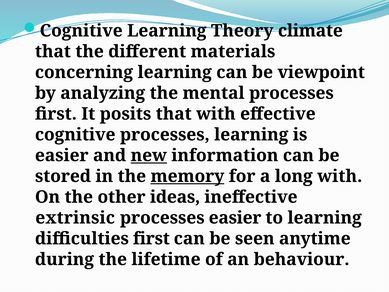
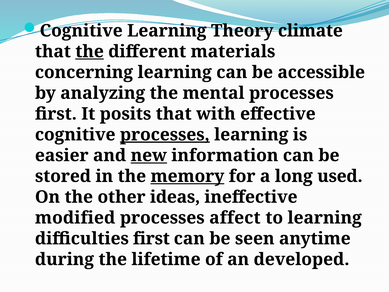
the at (90, 51) underline: none -> present
viewpoint: viewpoint -> accessible
processes at (165, 135) underline: none -> present
long with: with -> used
extrinsic: extrinsic -> modified
processes easier: easier -> affect
behaviour: behaviour -> developed
